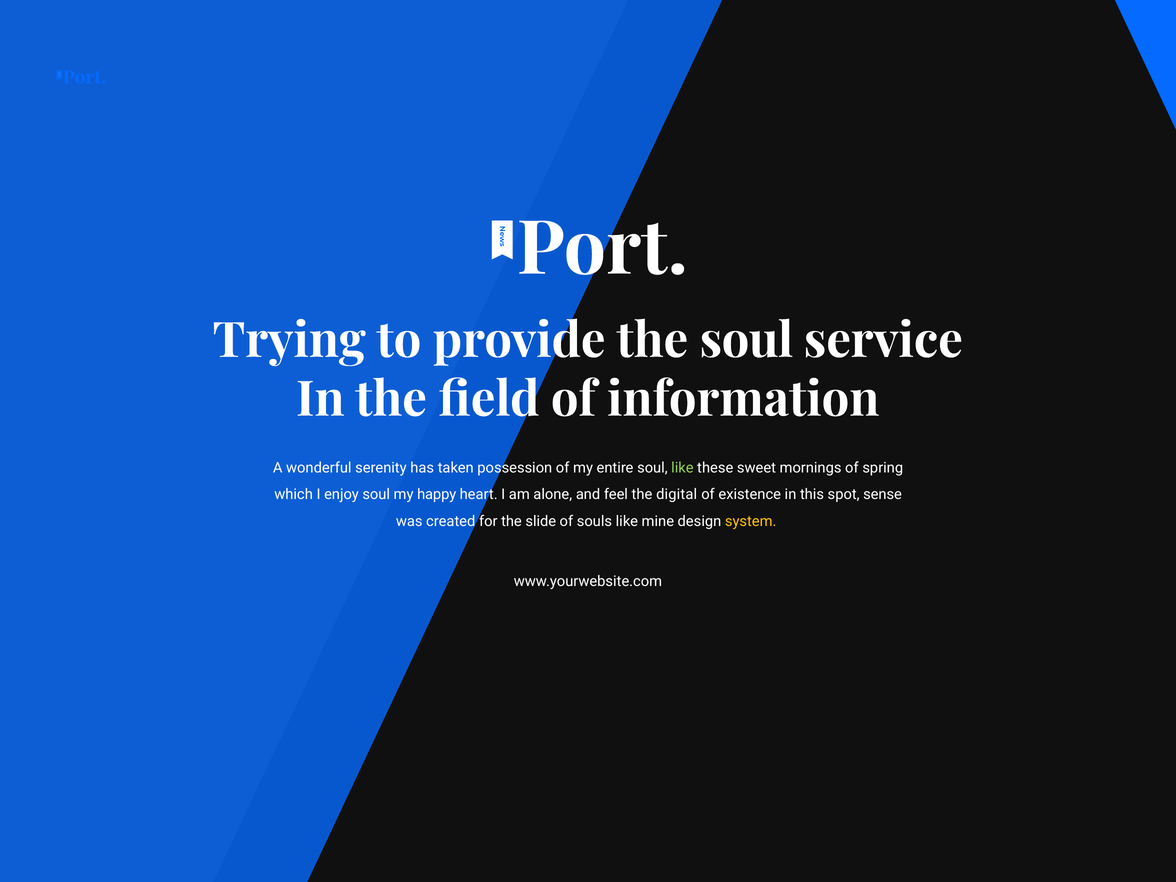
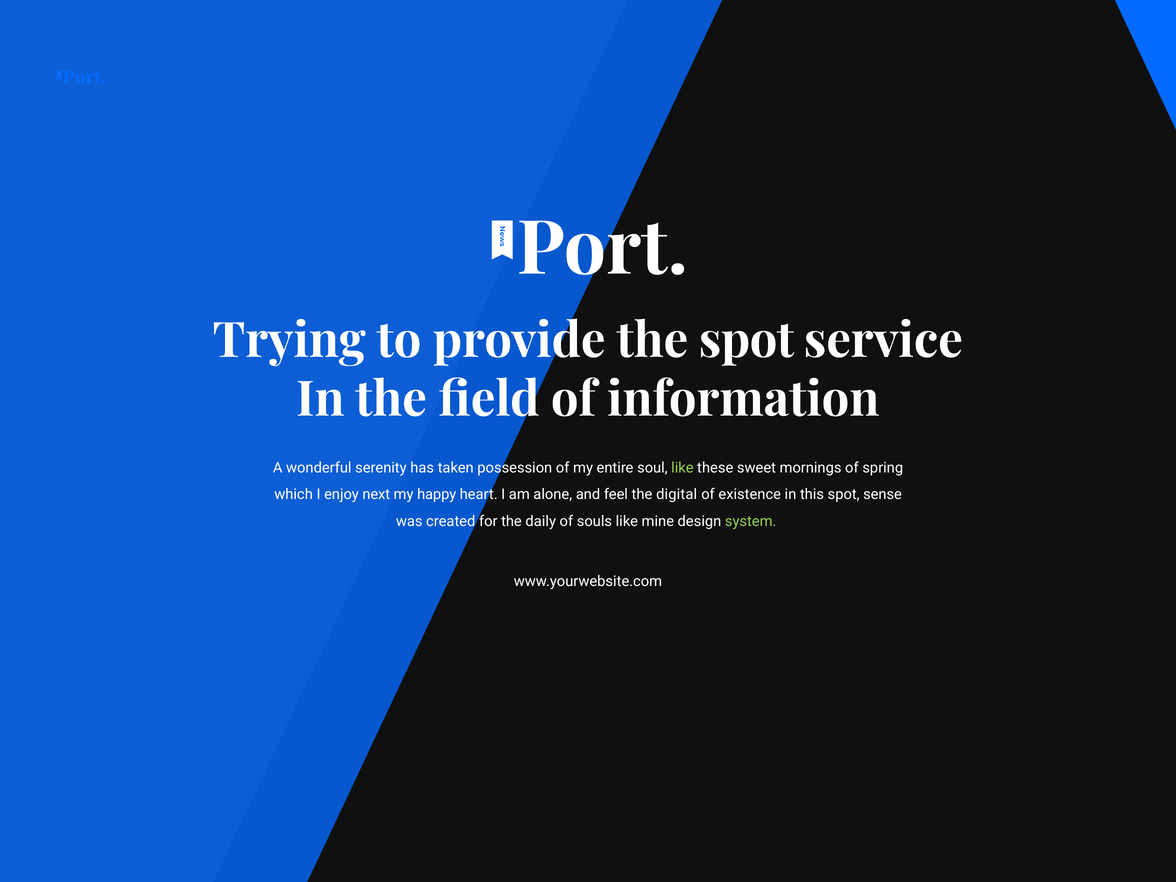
the soul: soul -> spot
enjoy soul: soul -> next
slide: slide -> daily
system colour: yellow -> light green
